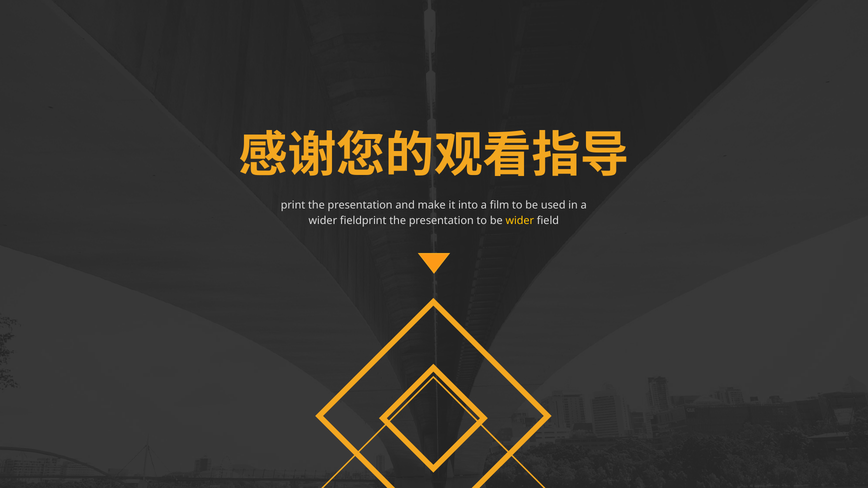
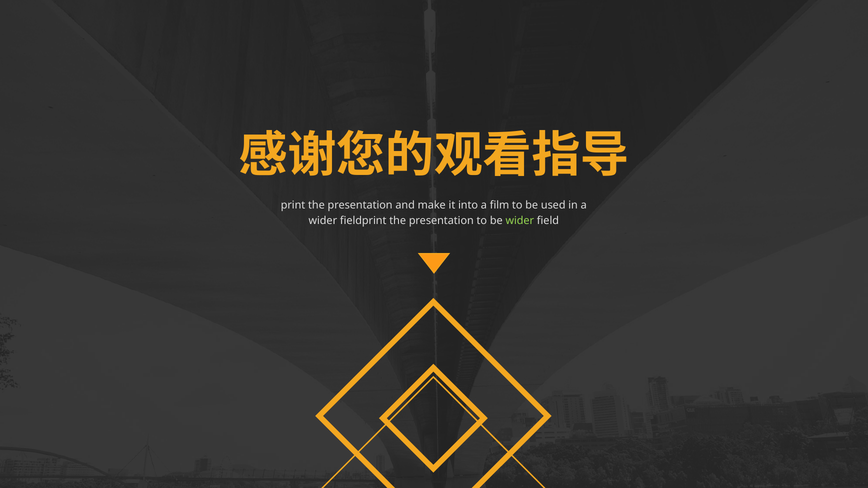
wider at (520, 221) colour: yellow -> light green
